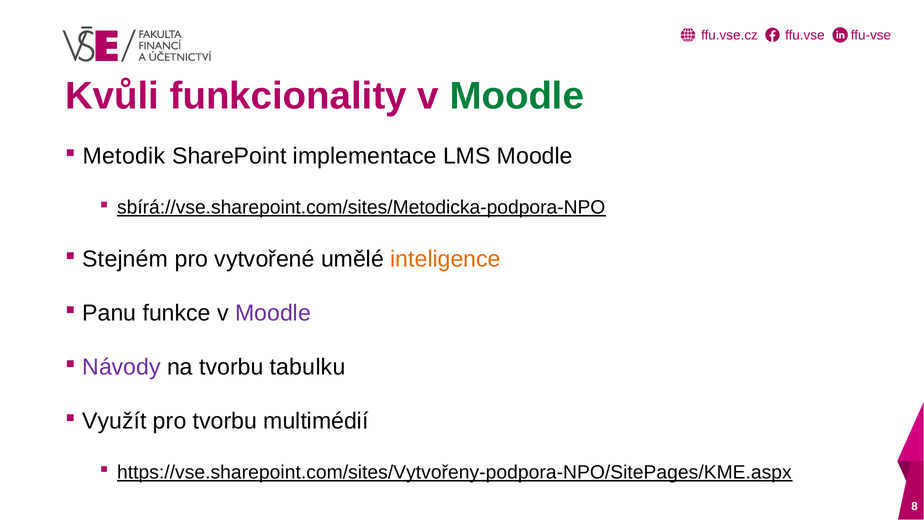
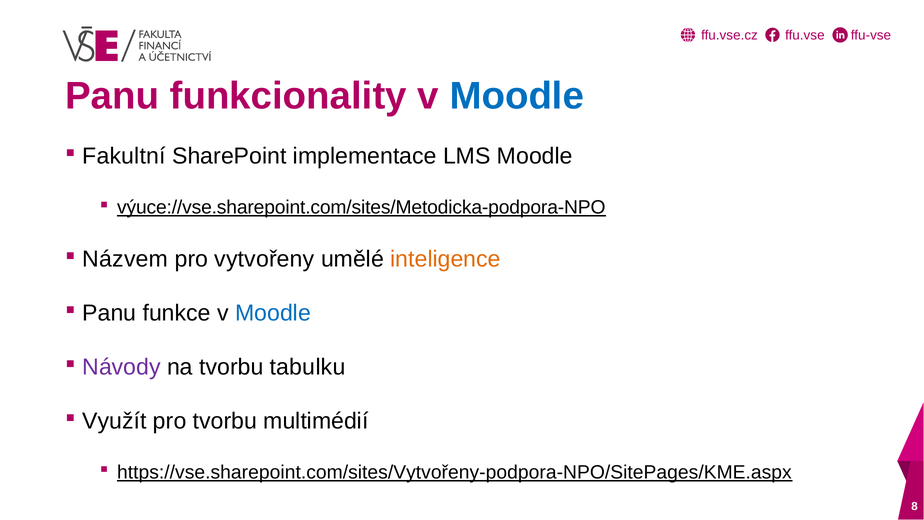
Kvůli at (112, 96): Kvůli -> Panu
Moodle at (517, 96) colour: green -> blue
Metodik: Metodik -> Fakultní
sbírá://vse.sharepoint.com/sites/Metodicka-podpora-NPO: sbírá://vse.sharepoint.com/sites/Metodicka-podpora-NPO -> výuce://vse.sharepoint.com/sites/Metodicka-podpora-NPO
Stejném: Stejném -> Názvem
vytvořené: vytvořené -> vytvořeny
Moodle at (273, 313) colour: purple -> blue
